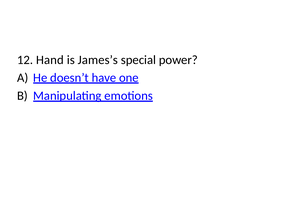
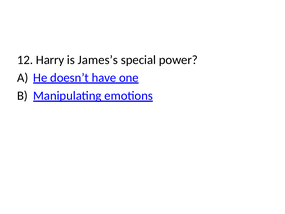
Hand: Hand -> Harry
